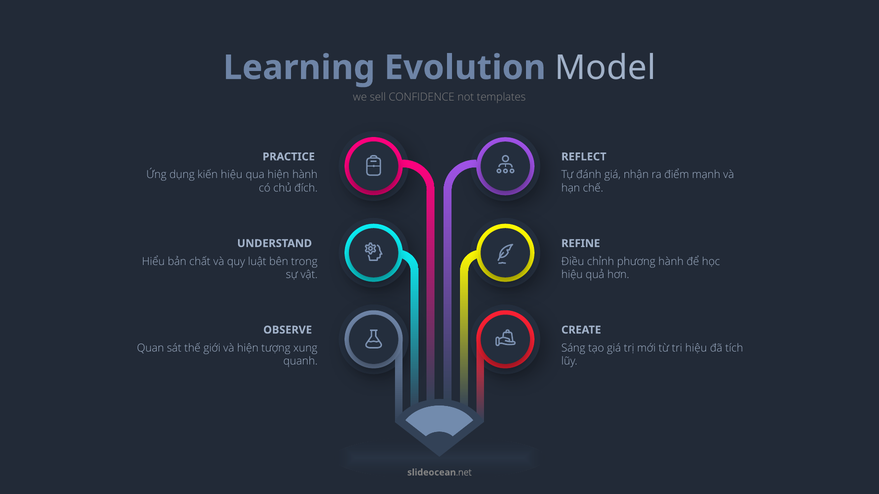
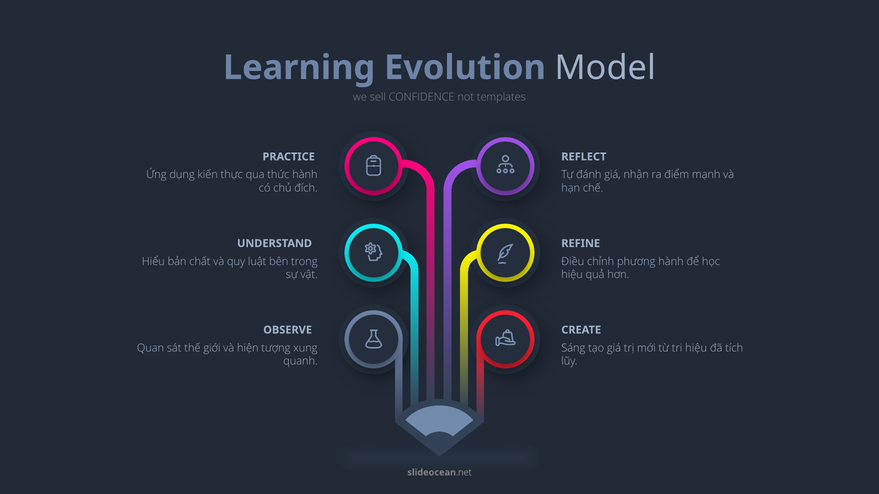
kiến hiệu: hiệu -> thực
qua hiện: hiện -> thức
